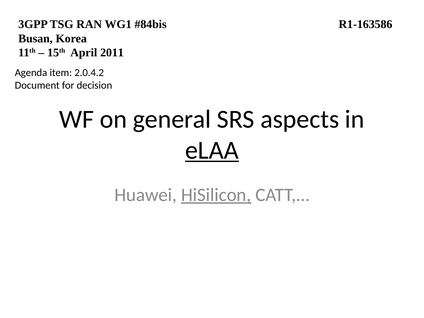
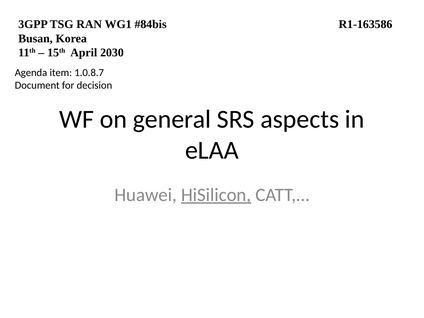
2011: 2011 -> 2030
2.0.4.2: 2.0.4.2 -> 1.0.8.7
eLAA underline: present -> none
